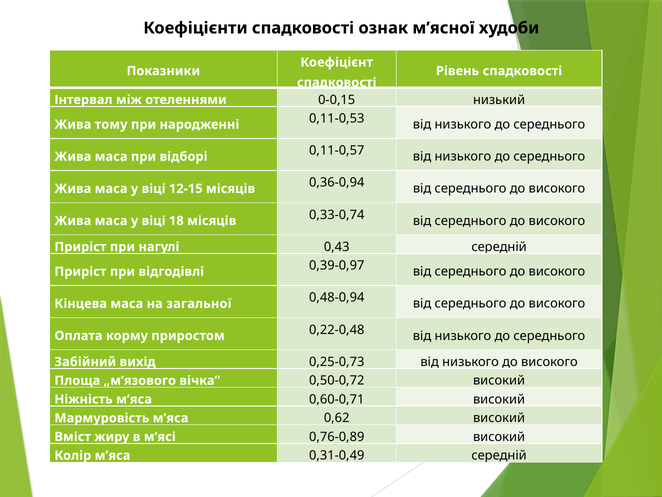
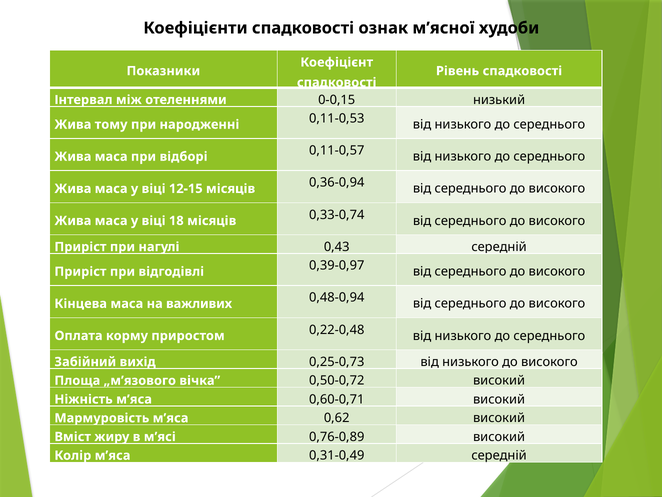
загальної: загальної -> важливих
